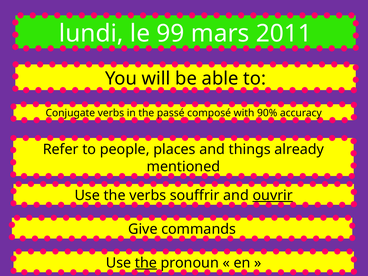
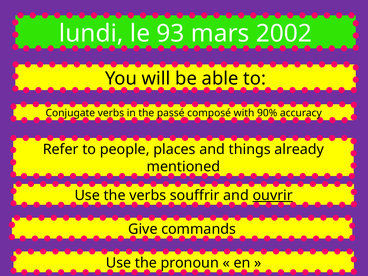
99: 99 -> 93
2011: 2011 -> 2002
the at (146, 263) underline: present -> none
